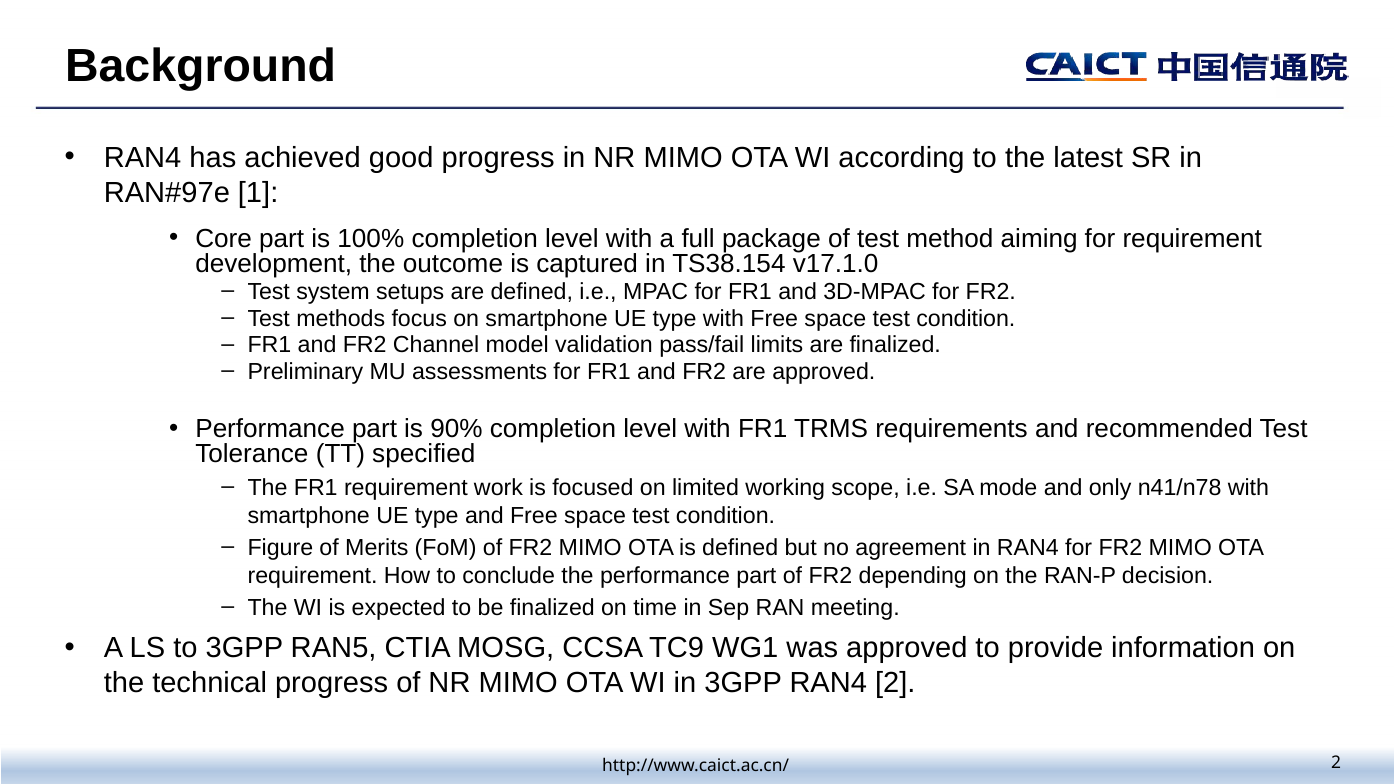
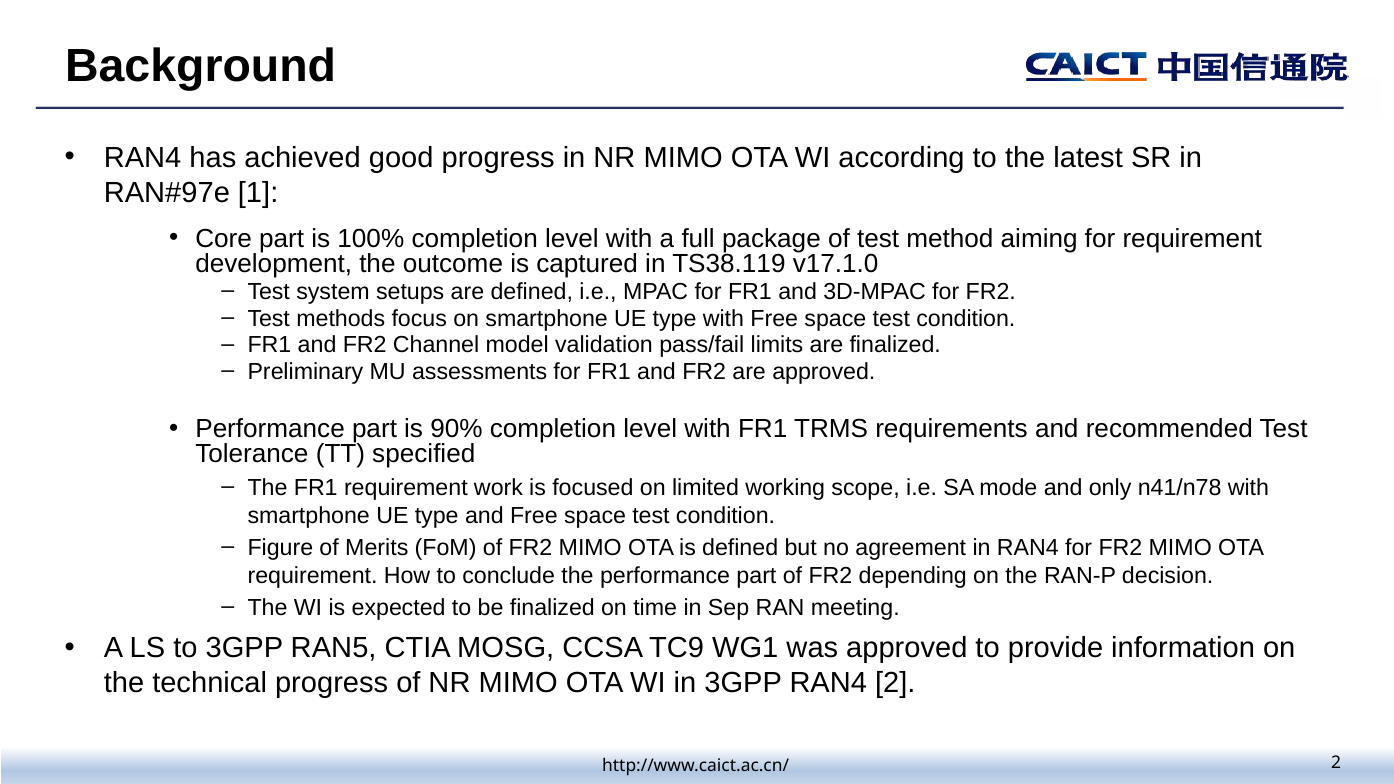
TS38.154: TS38.154 -> TS38.119
